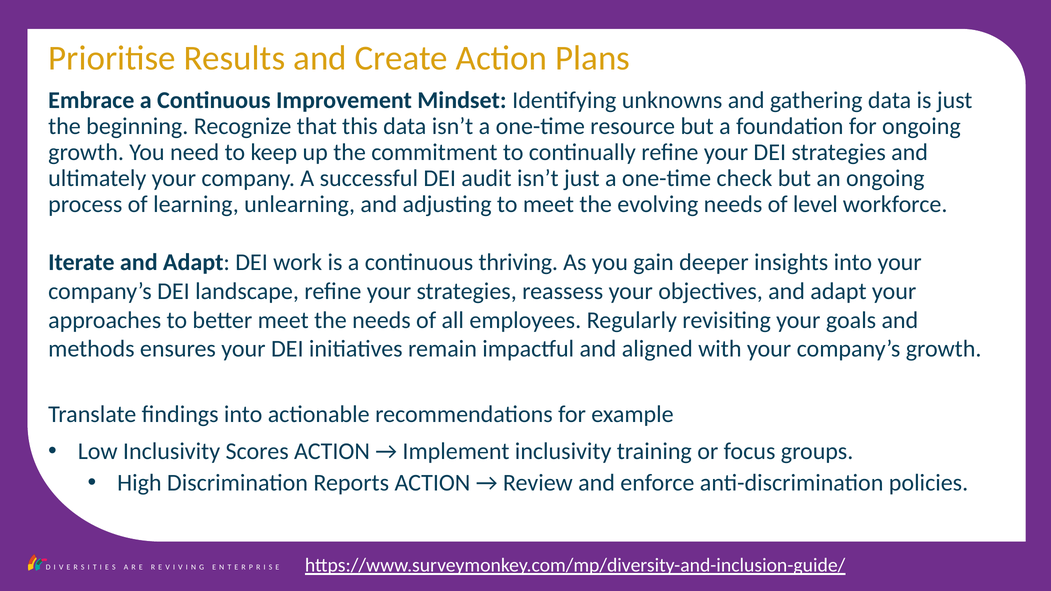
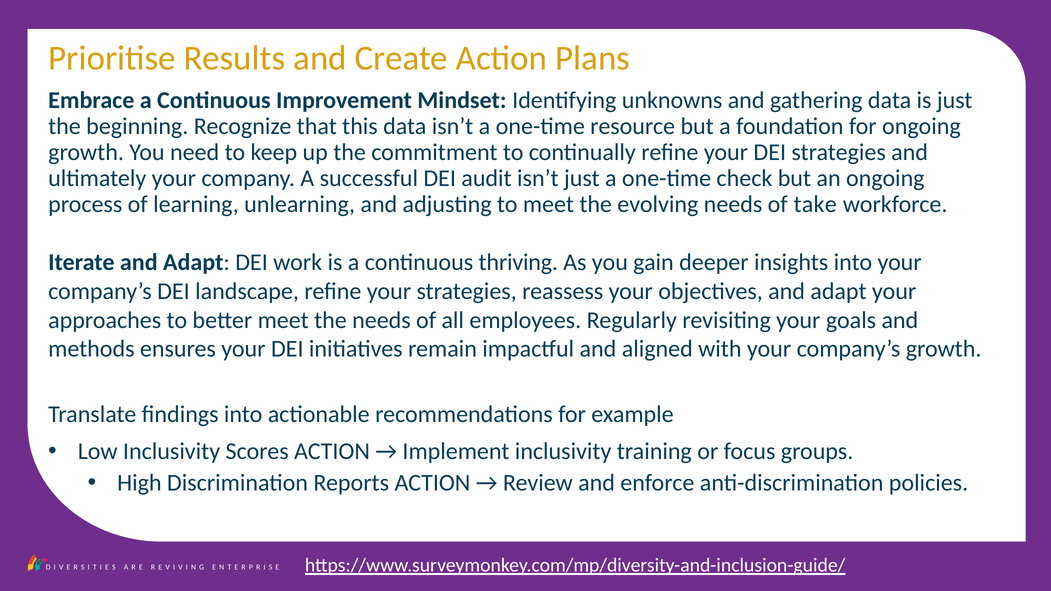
level: level -> take
